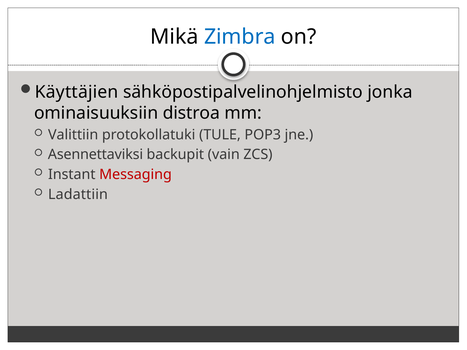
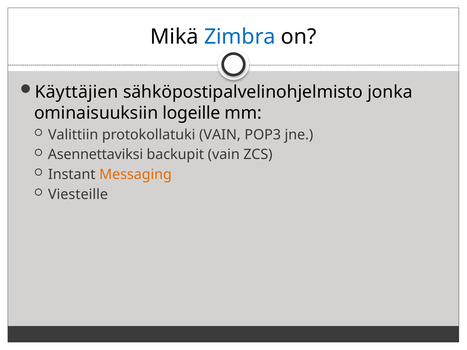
distroa: distroa -> logeille
protokollatuki TULE: TULE -> VAIN
Messaging colour: red -> orange
Ladattiin: Ladattiin -> Viesteille
